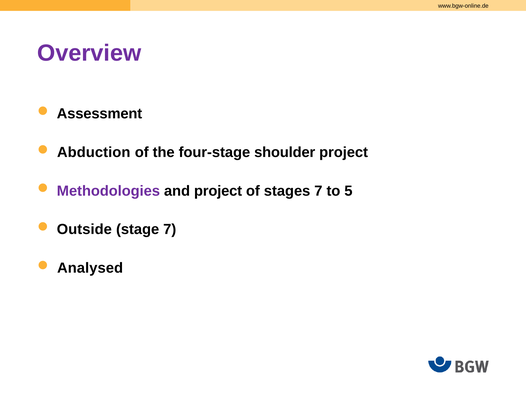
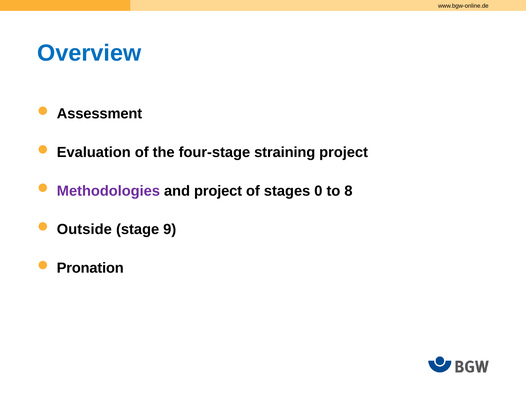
Overview colour: purple -> blue
Abduction: Abduction -> Evaluation
shoulder: shoulder -> straining
stages 7: 7 -> 0
5: 5 -> 8
stage 7: 7 -> 9
Analysed: Analysed -> Pronation
